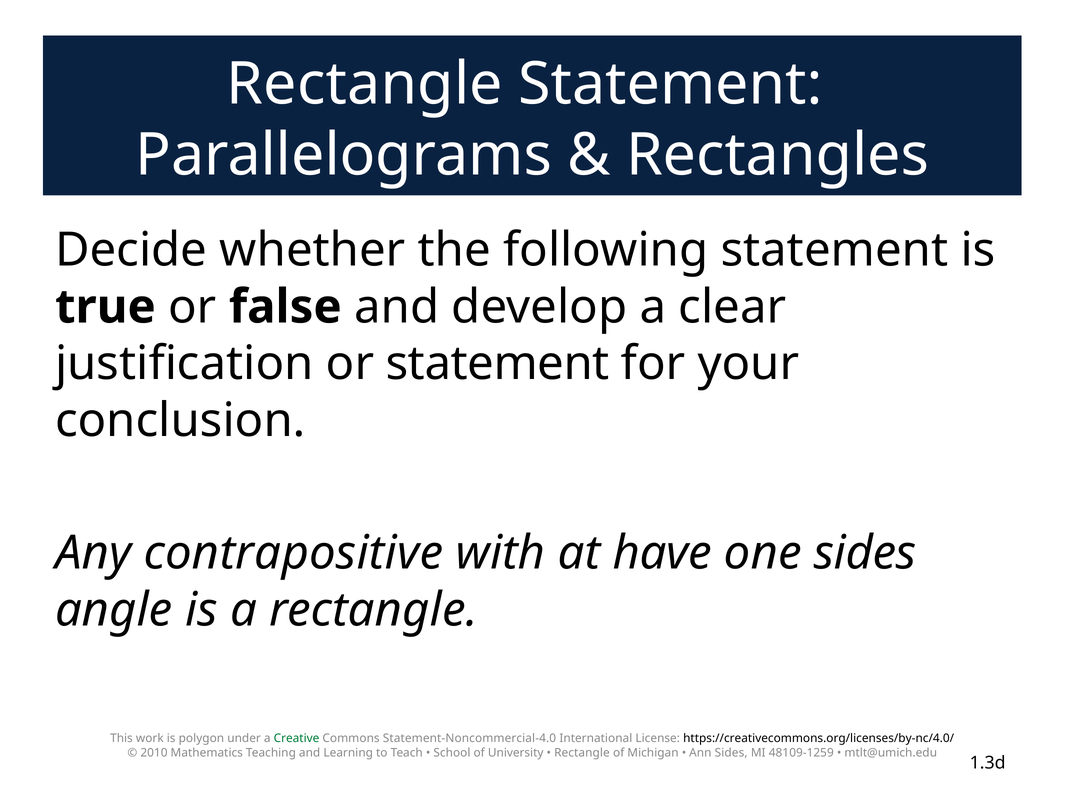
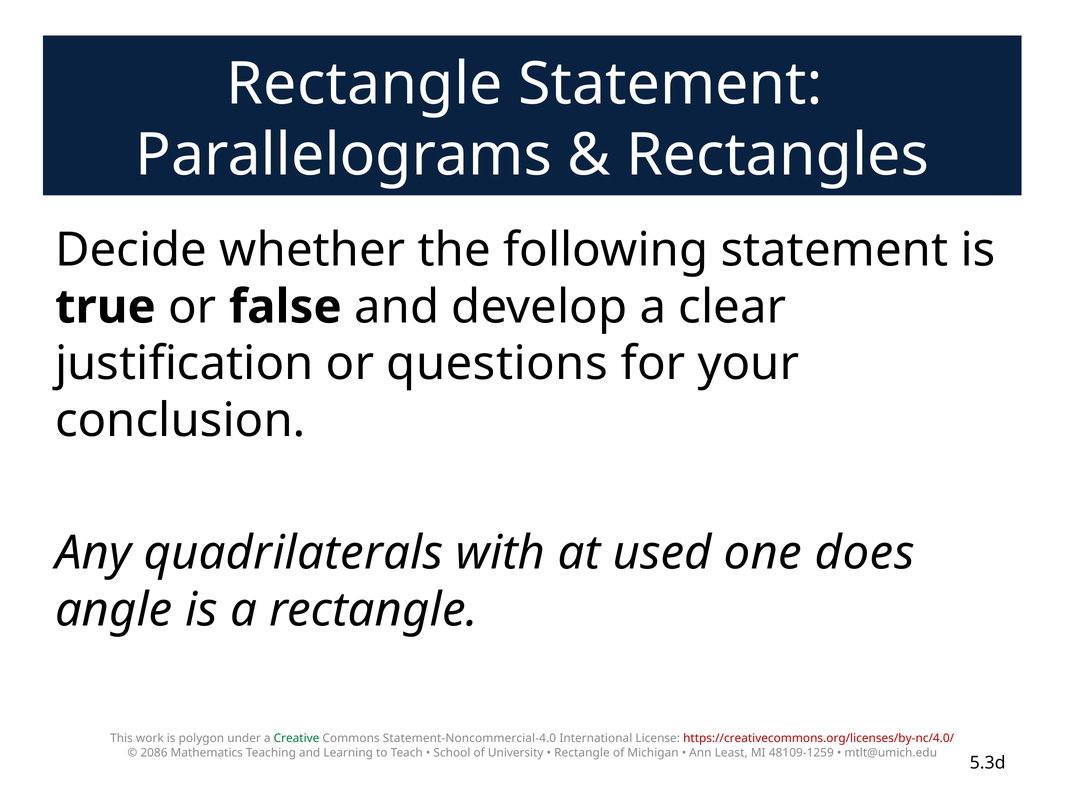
or statement: statement -> questions
contrapositive: contrapositive -> quadrilaterals
have: have -> used
one sides: sides -> does
https://creativecommons.org/licenses/by-nc/4.0/ colour: black -> red
2010: 2010 -> 2086
Ann Sides: Sides -> Least
1.3d: 1.3d -> 5.3d
